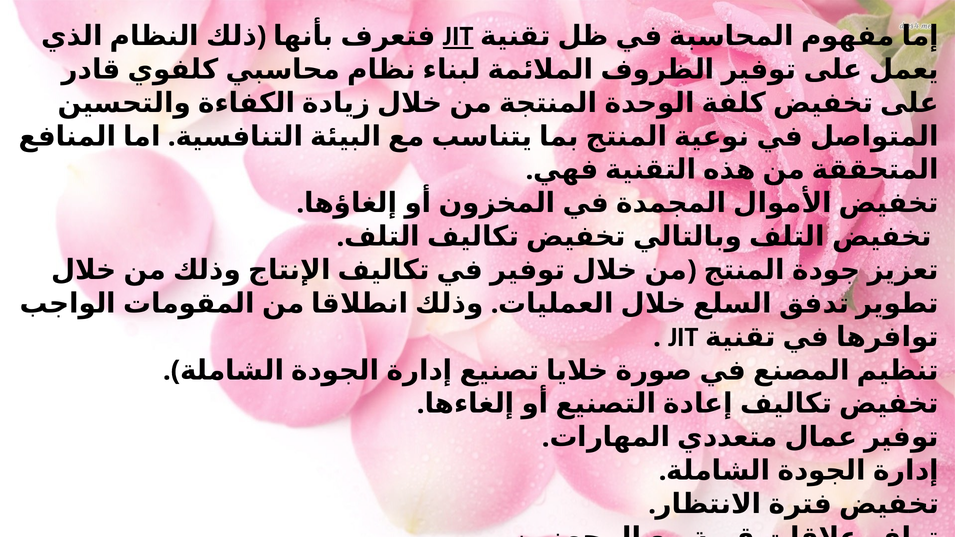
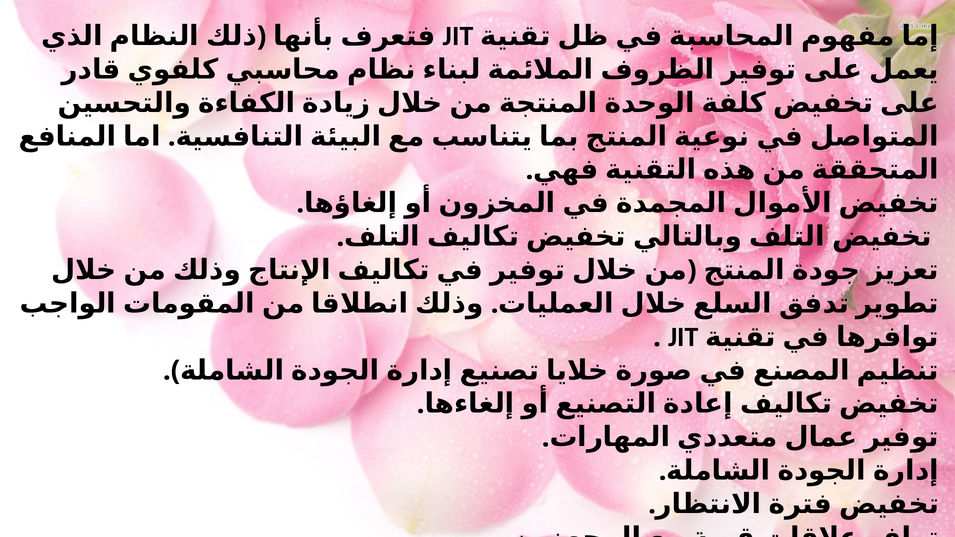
JIT at (458, 36) underline: present -> none
